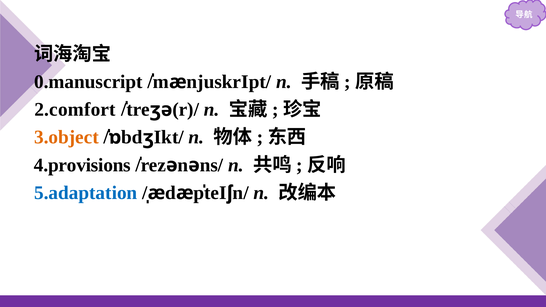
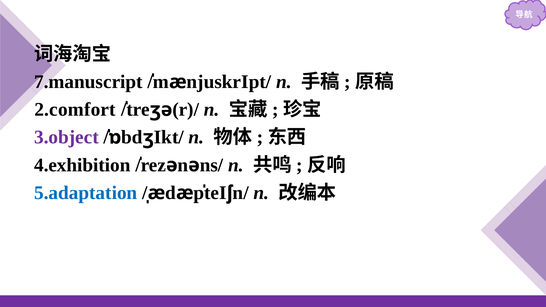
0.manuscript: 0.manuscript -> 7.manuscript
3.object colour: orange -> purple
4.provisions: 4.provisions -> 4.exhibition
